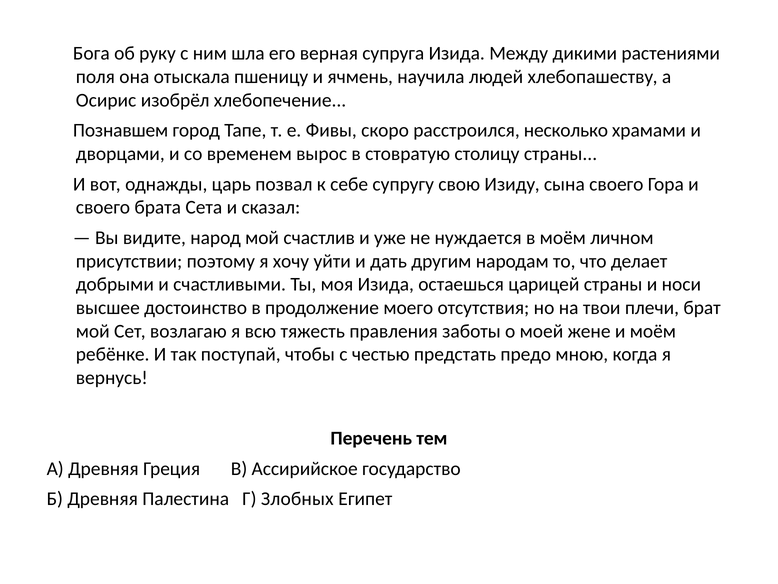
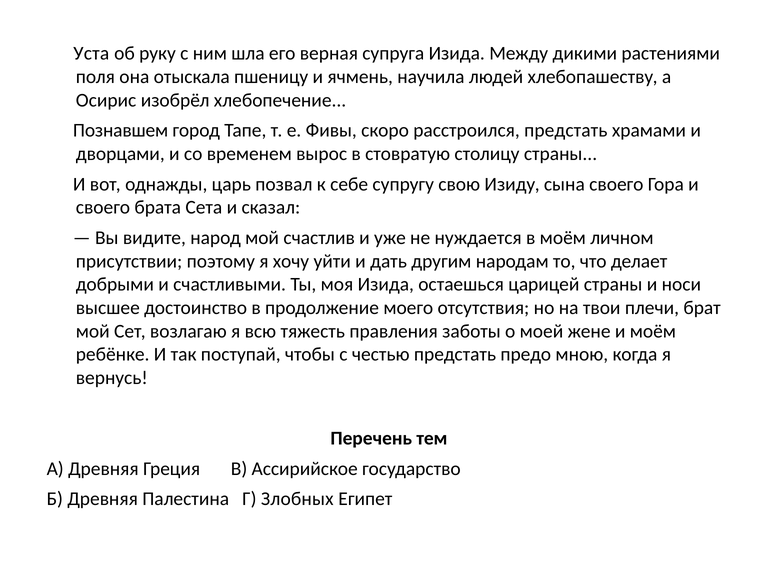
Бога: Бога -> Уста
расстроился несколько: несколько -> предстать
